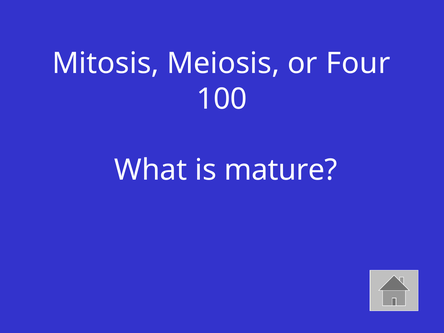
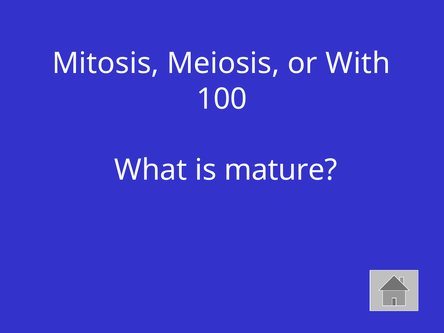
Four: Four -> With
